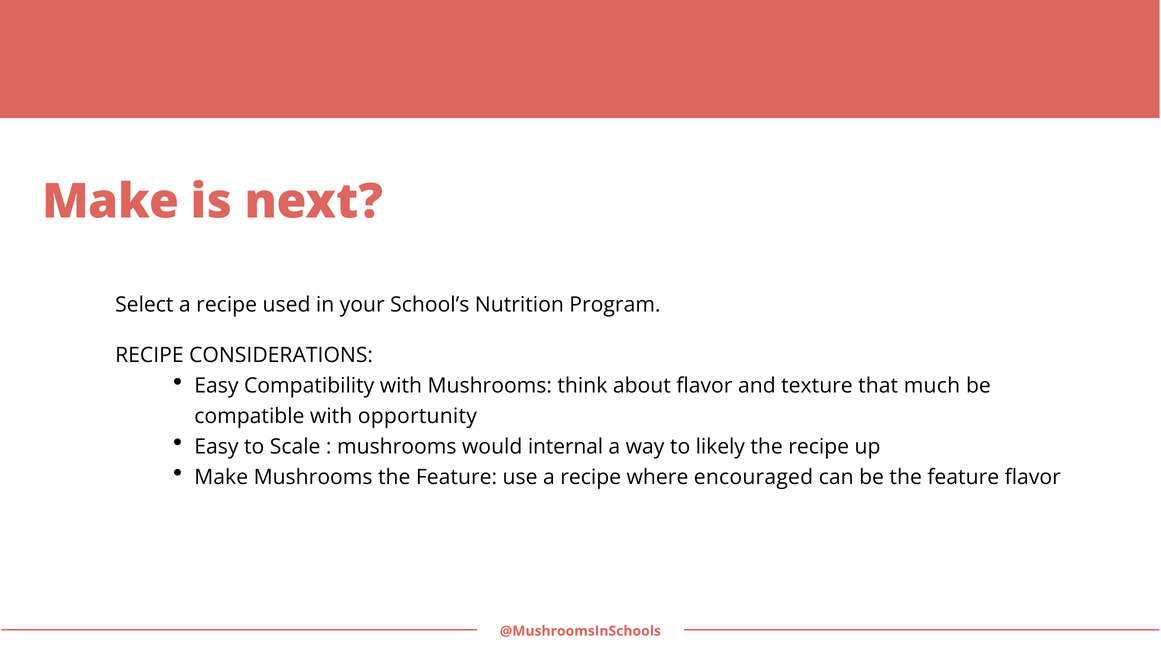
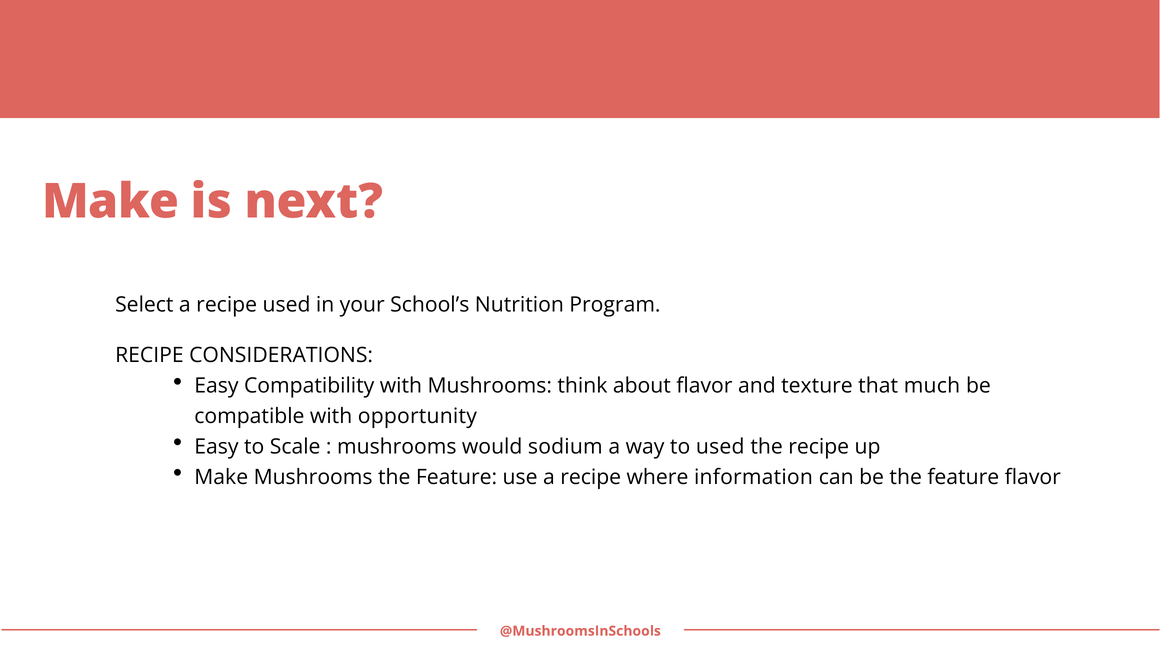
internal: internal -> sodium
to likely: likely -> used
encouraged: encouraged -> information
